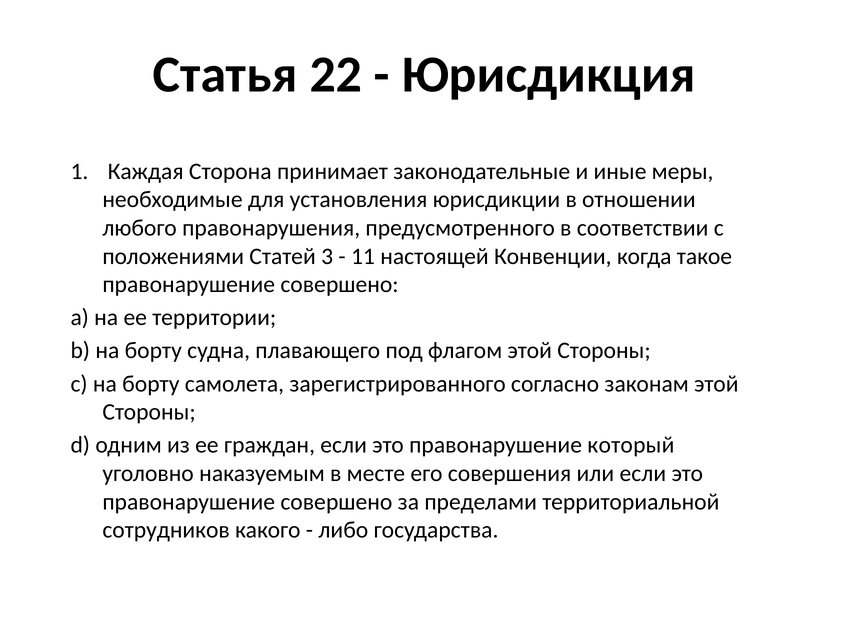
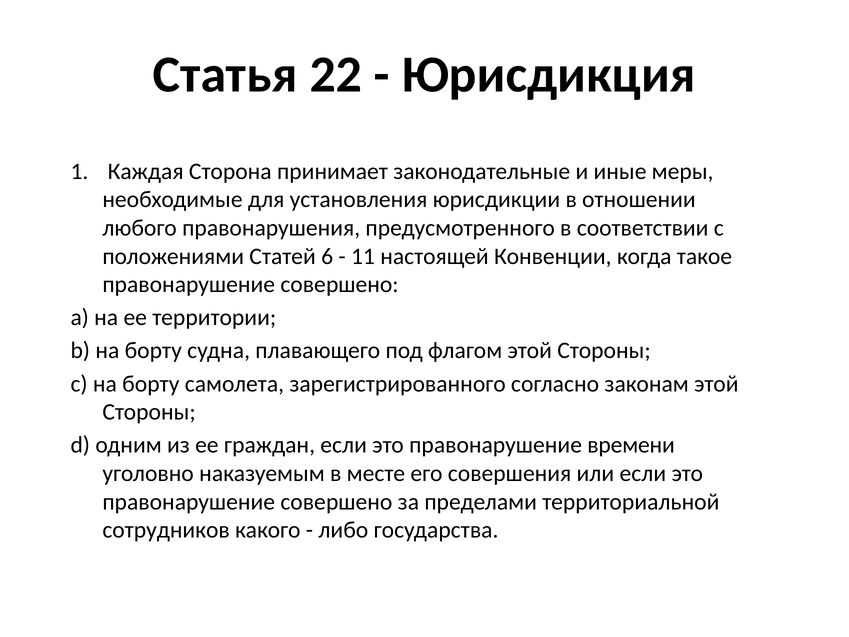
3: 3 -> 6
который: который -> времени
